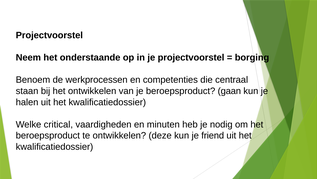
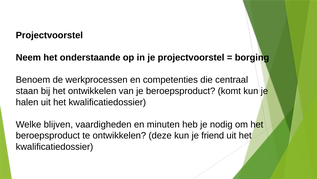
beroepsproduct gaan: gaan -> komt
critical: critical -> blijven
